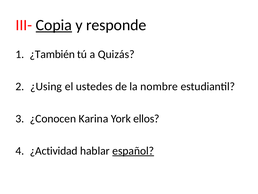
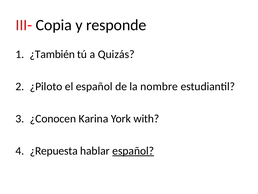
Copia underline: present -> none
¿Using: ¿Using -> ¿Piloto
el ustedes: ustedes -> español
ellos: ellos -> with
¿Actividad: ¿Actividad -> ¿Repuesta
